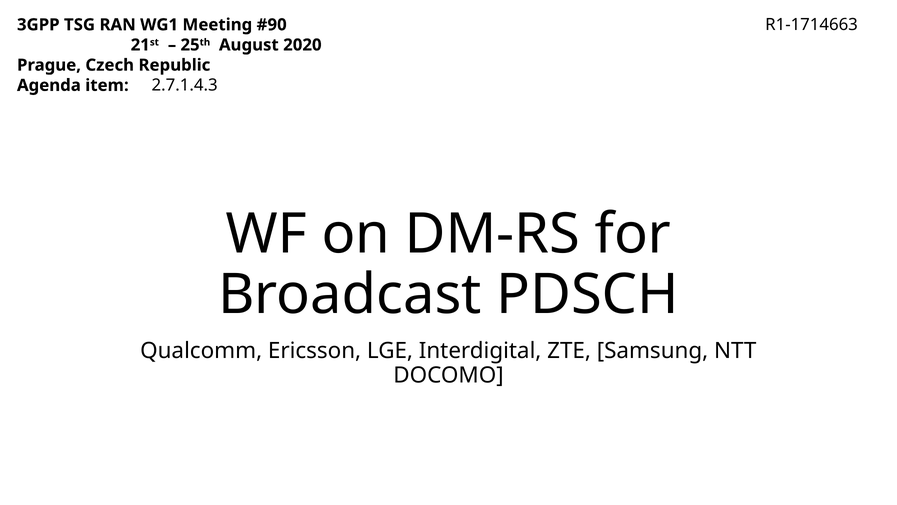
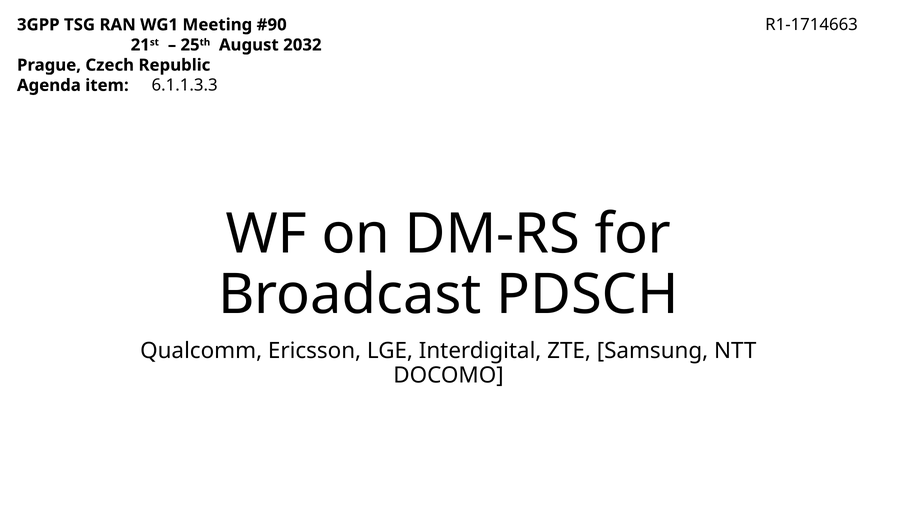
2020: 2020 -> 2032
2.7.1.4.3: 2.7.1.4.3 -> 6.1.1.3.3
